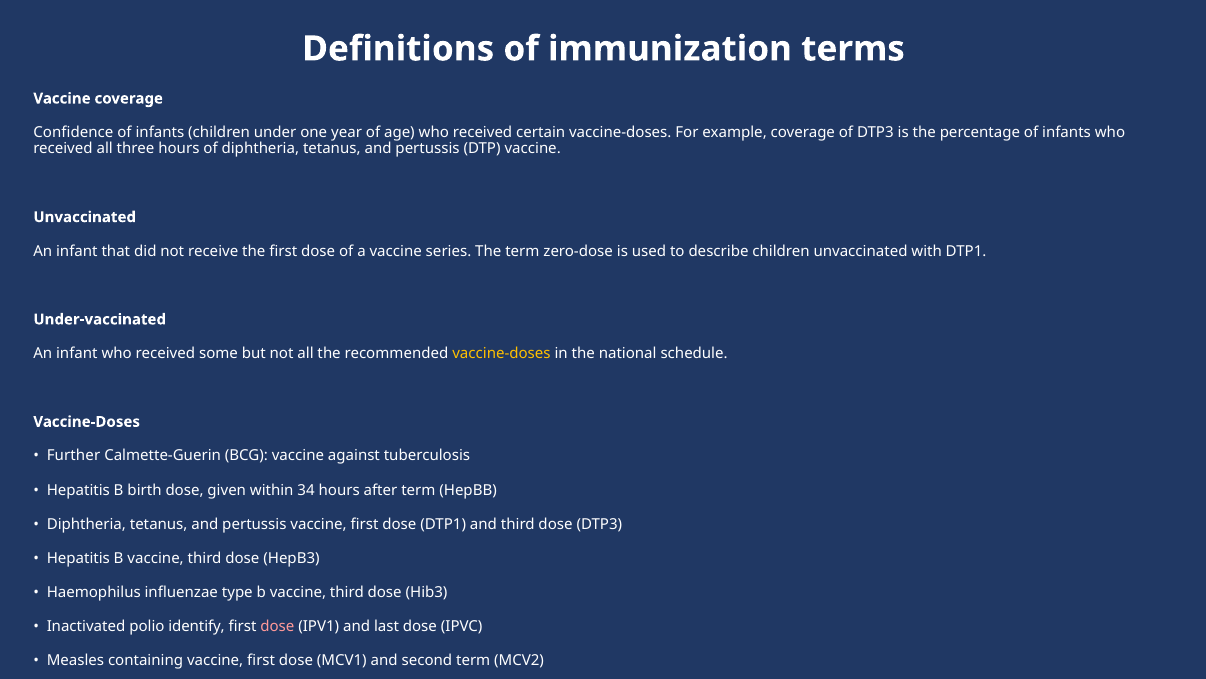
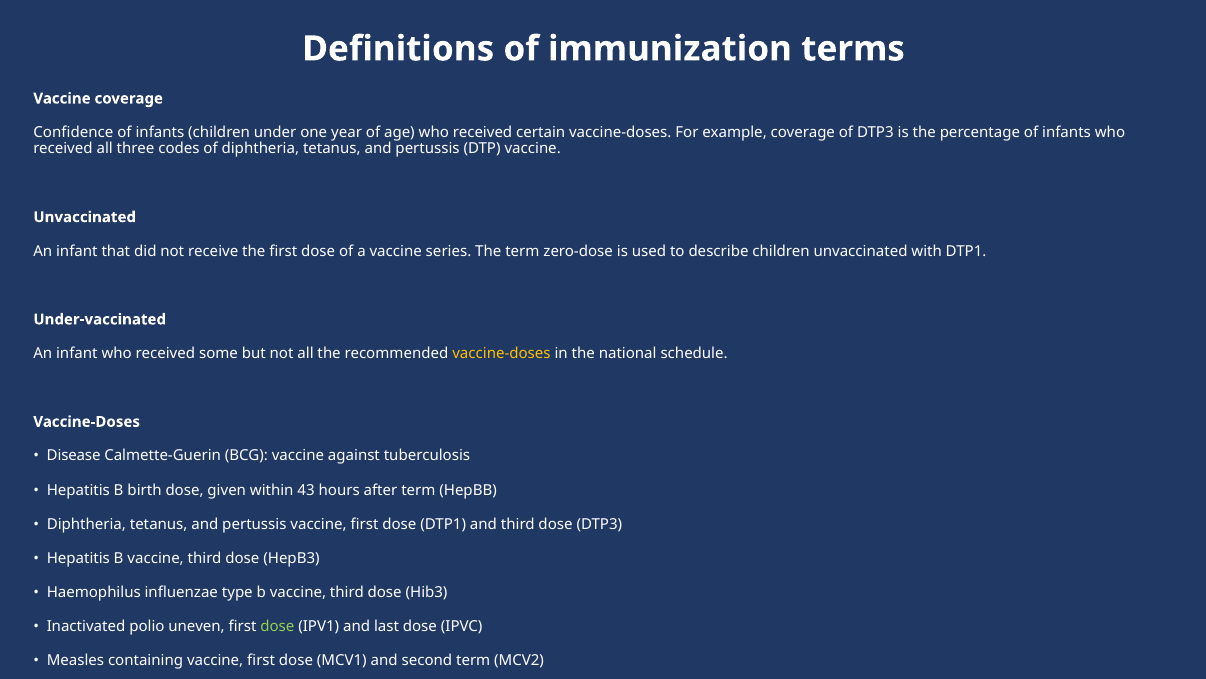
three hours: hours -> codes
Further: Further -> Disease
34: 34 -> 43
identify: identify -> uneven
dose at (277, 626) colour: pink -> light green
